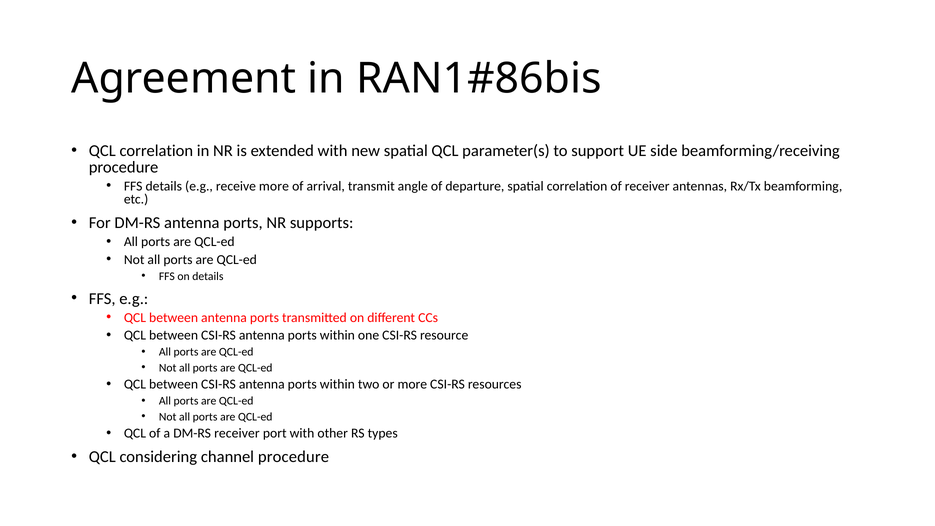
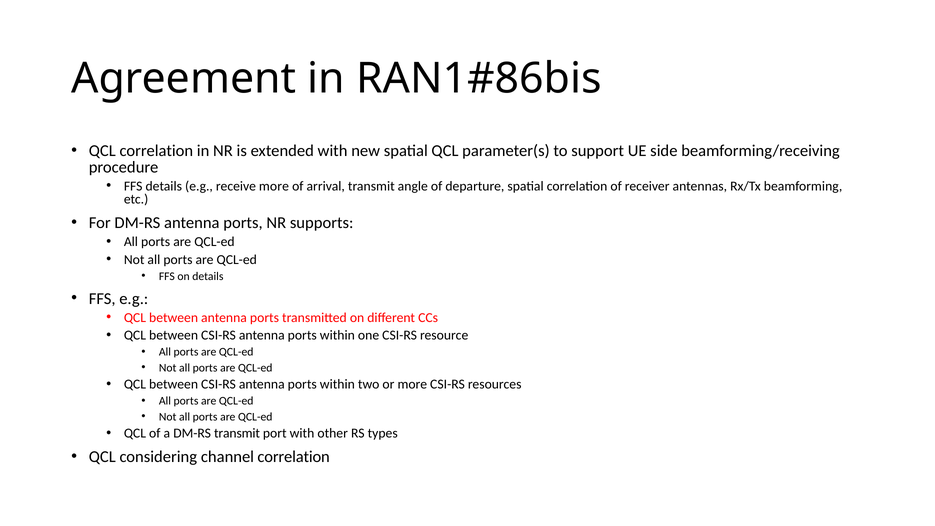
DM-RS receiver: receiver -> transmit
channel procedure: procedure -> correlation
